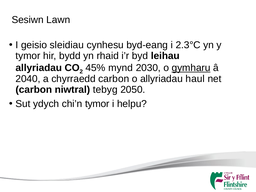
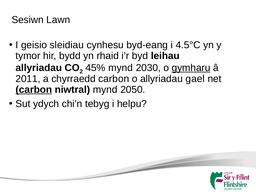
2.3°C: 2.3°C -> 4.5°C
2040: 2040 -> 2011
haul: haul -> gael
carbon at (34, 90) underline: none -> present
niwtral tebyg: tebyg -> mynd
chi’n tymor: tymor -> tebyg
